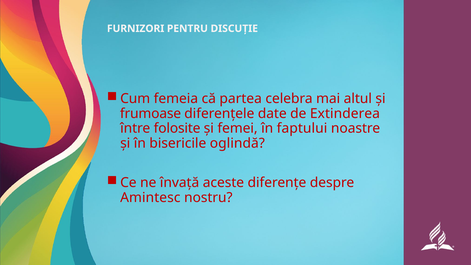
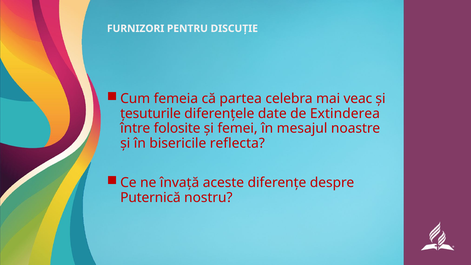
altul: altul -> veac
frumoase: frumoase -> țesuturile
faptului: faptului -> mesajul
oglindă: oglindă -> reflecta
Amintesc: Amintesc -> Puternică
